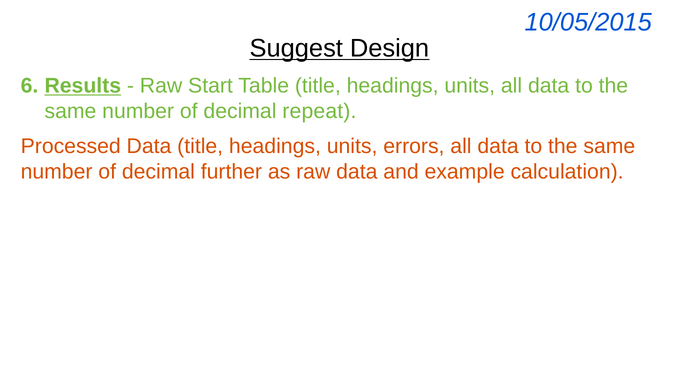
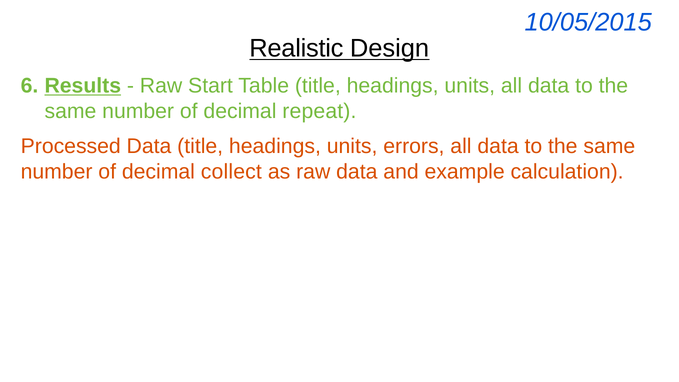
Suggest: Suggest -> Realistic
further: further -> collect
